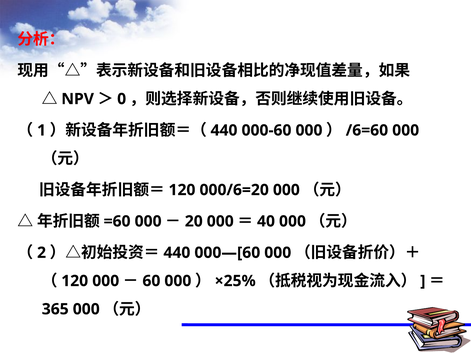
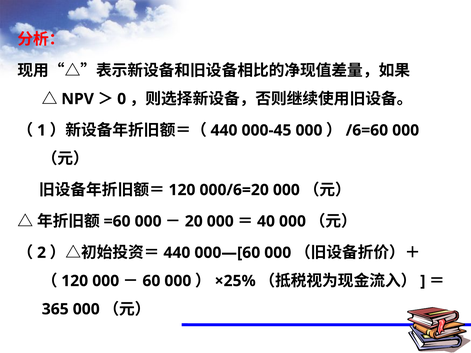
000-60: 000-60 -> 000-45
